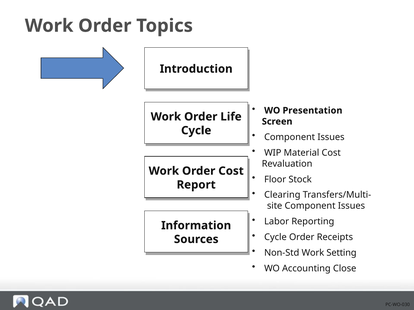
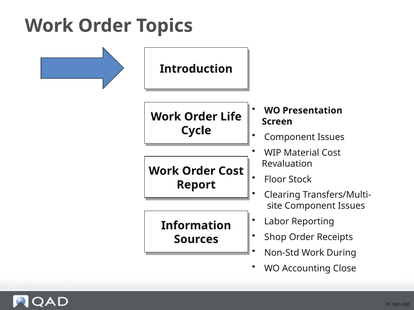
Cycle at (275, 238): Cycle -> Shop
Setting: Setting -> During
